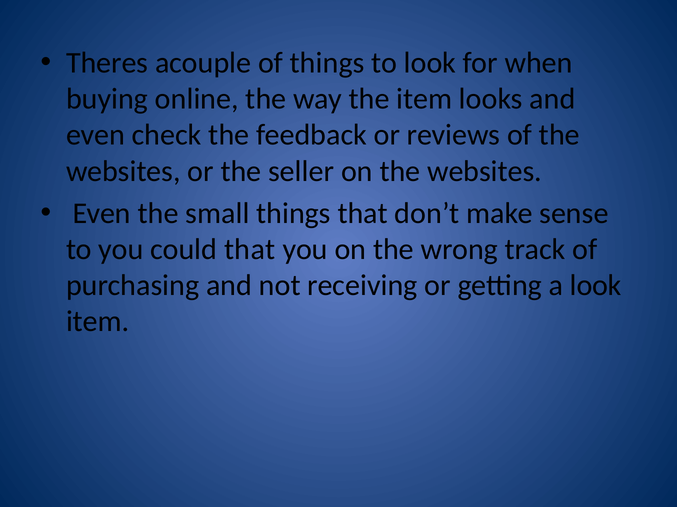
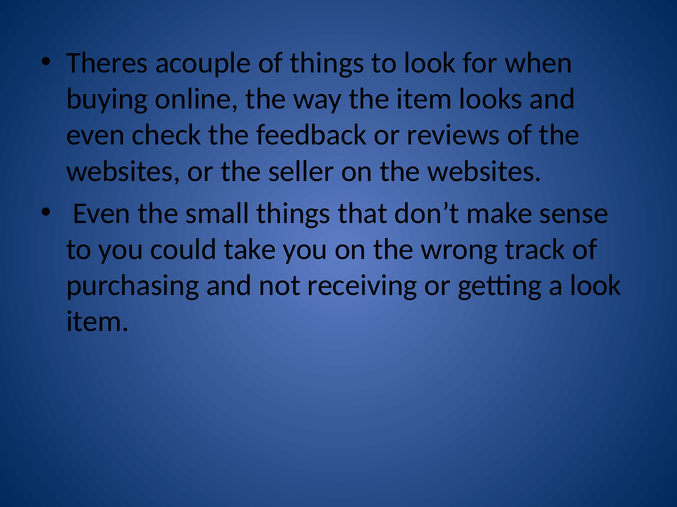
could that: that -> take
